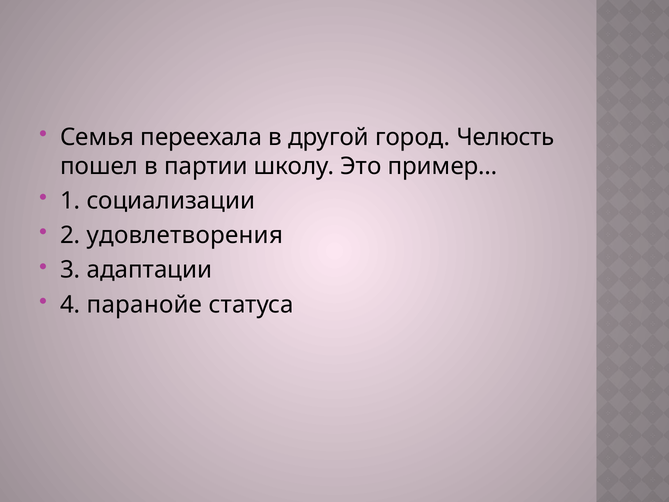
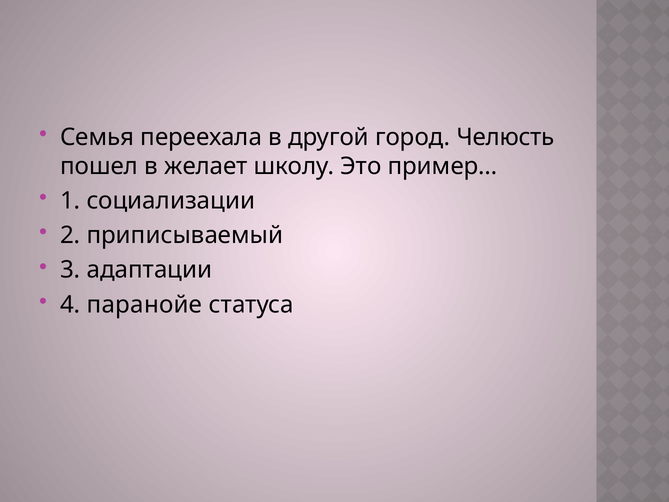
партии: партии -> желает
удовлетворения: удовлетворения -> приписываемый
